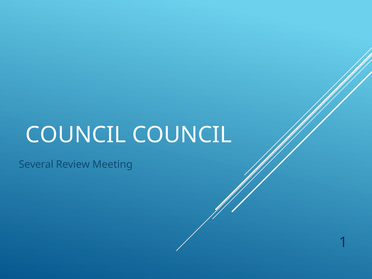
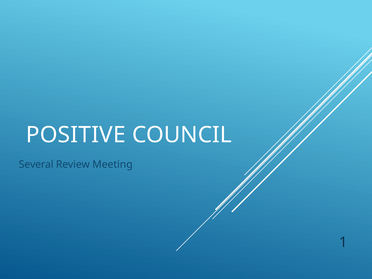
COUNCIL at (76, 135): COUNCIL -> POSITIVE
